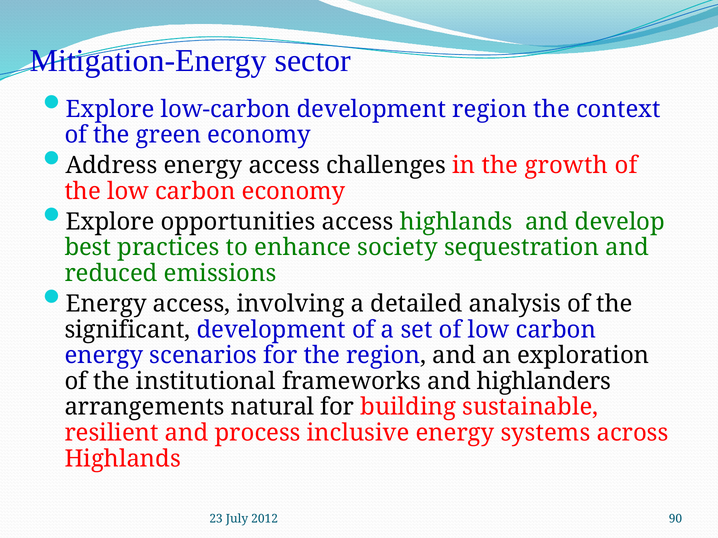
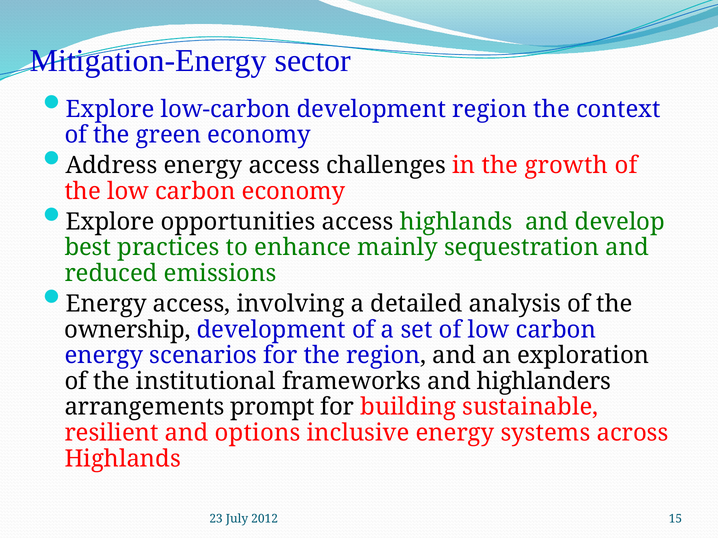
society: society -> mainly
significant: significant -> ownership
natural: natural -> prompt
process: process -> options
90: 90 -> 15
